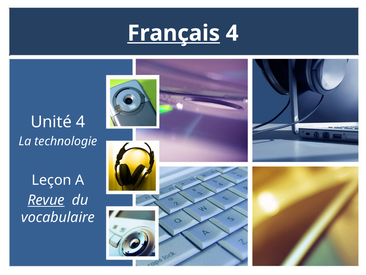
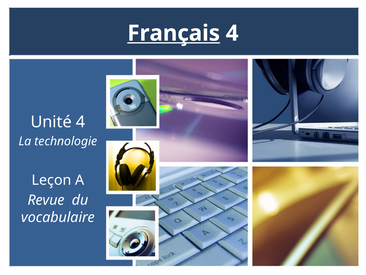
Revue underline: present -> none
